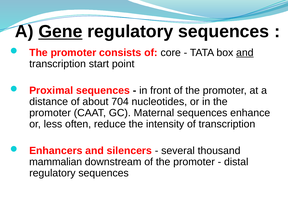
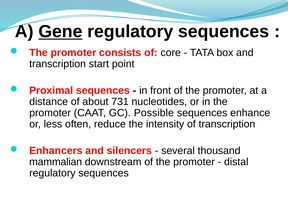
and at (245, 53) underline: present -> none
704: 704 -> 731
Maternal: Maternal -> Possible
